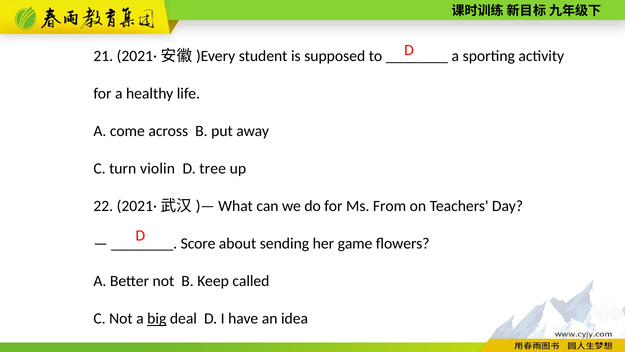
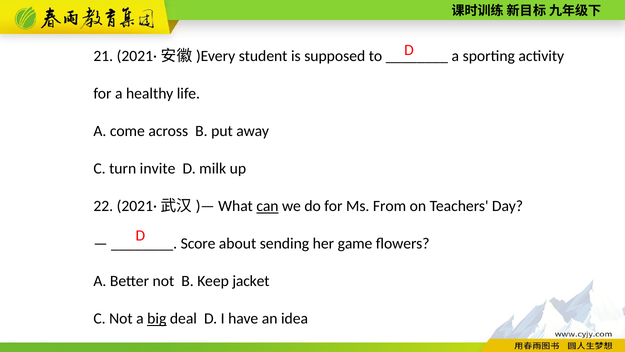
violin: violin -> invite
tree: tree -> milk
can underline: none -> present
called: called -> jacket
